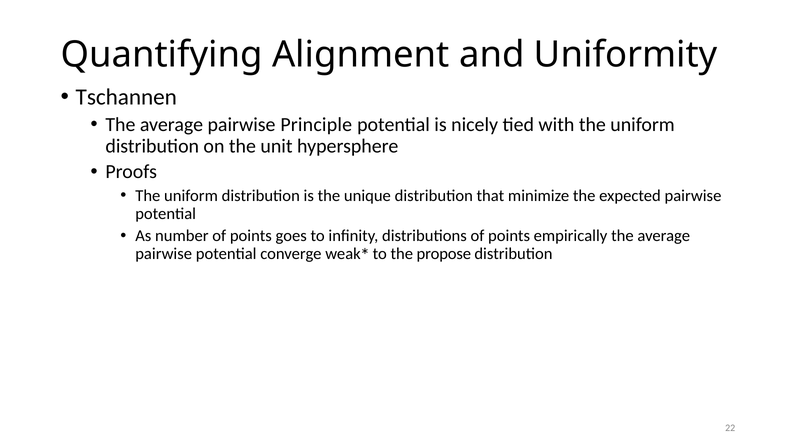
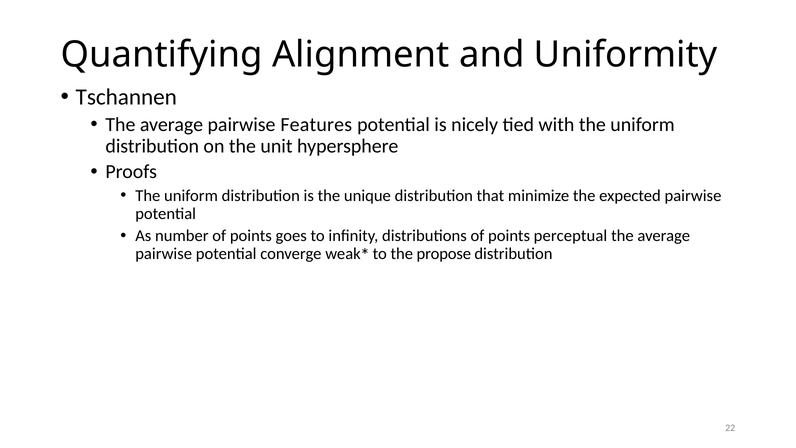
Principle: Principle -> Features
empirically: empirically -> perceptual
